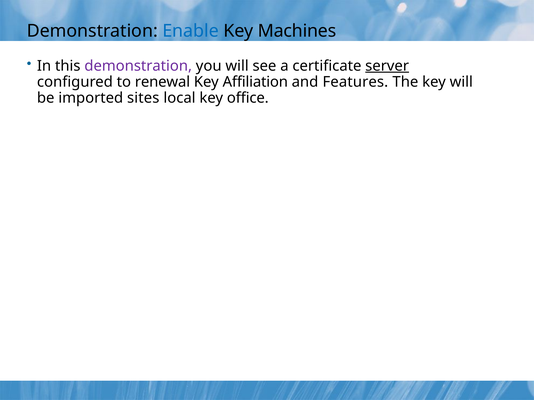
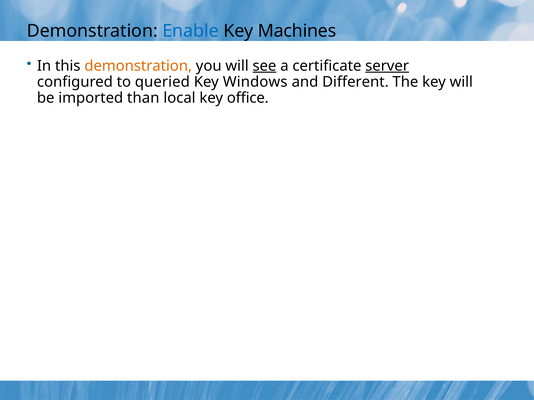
demonstration at (138, 66) colour: purple -> orange
see underline: none -> present
renewal: renewal -> queried
Affiliation: Affiliation -> Windows
Features: Features -> Different
sites: sites -> than
